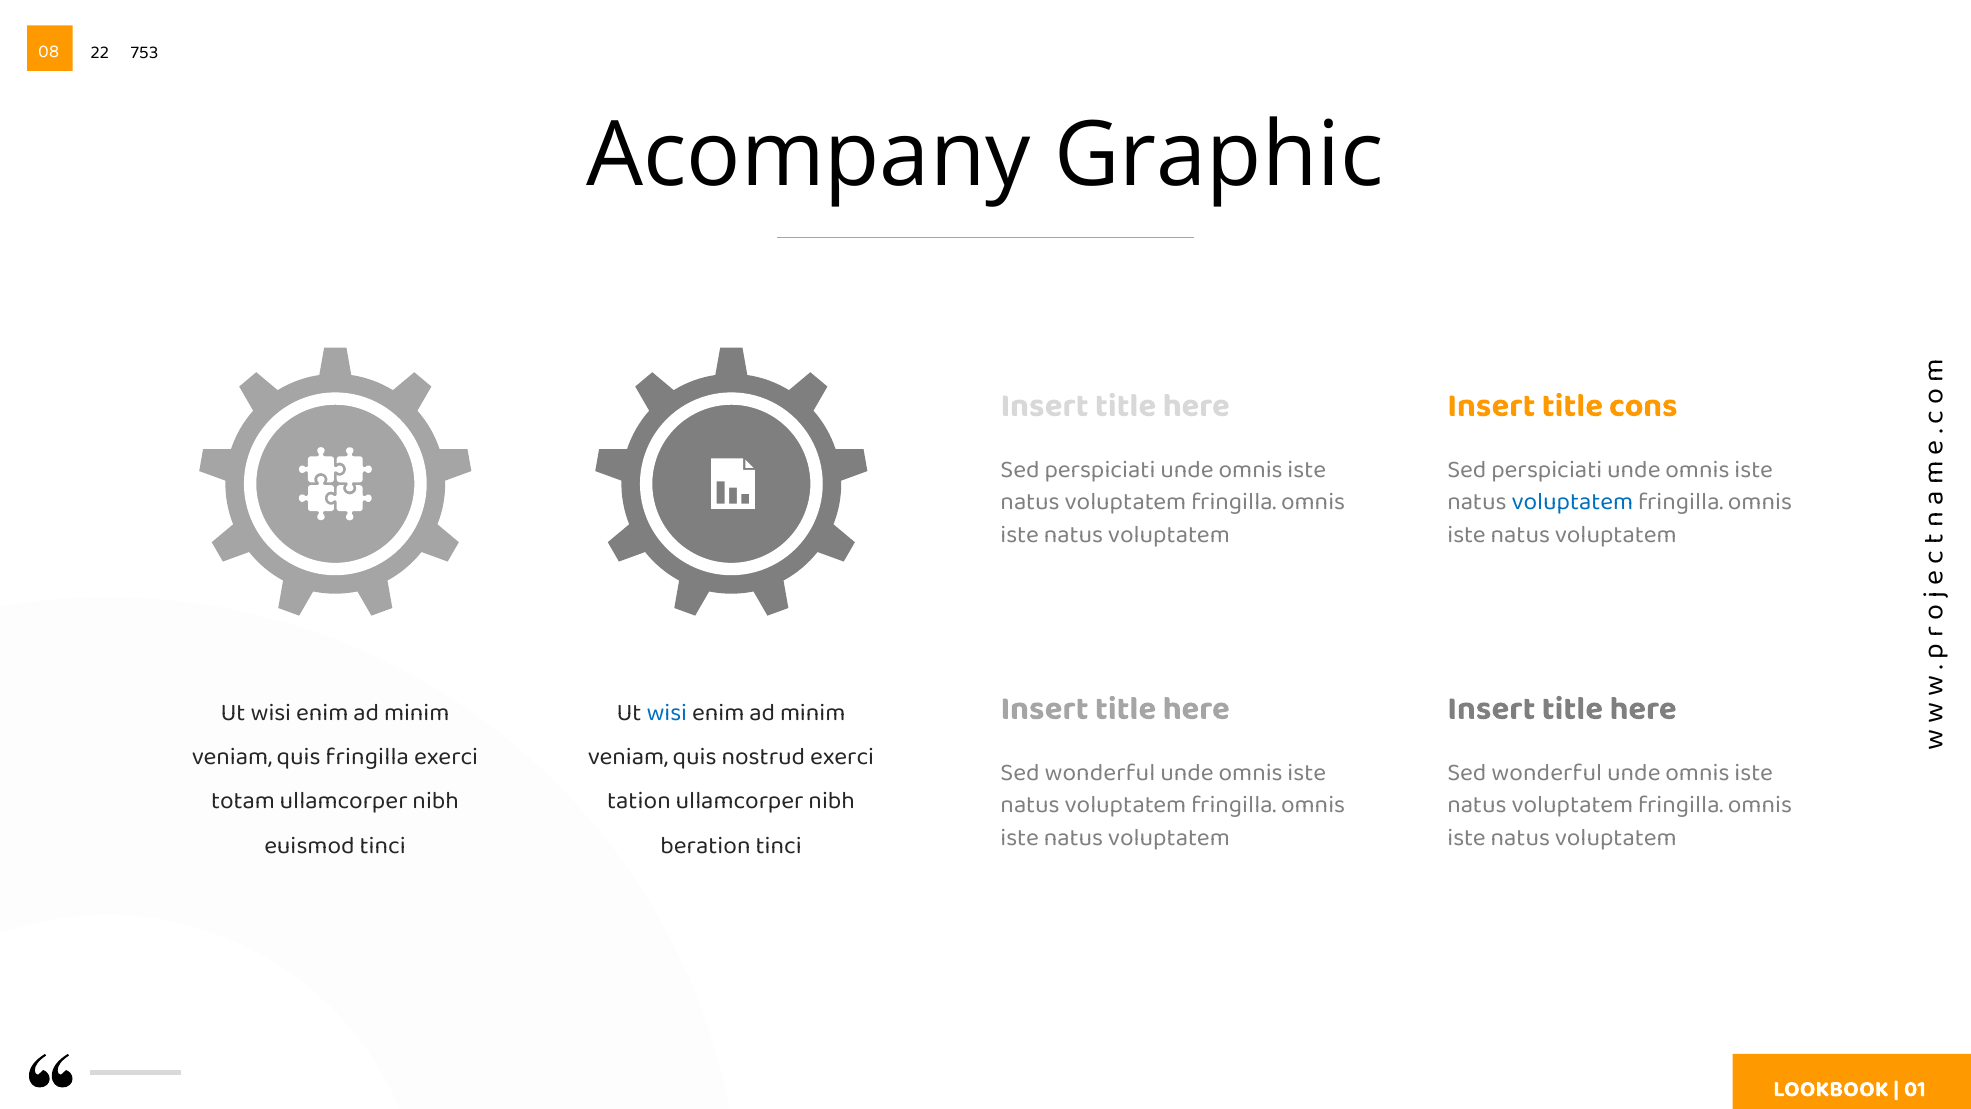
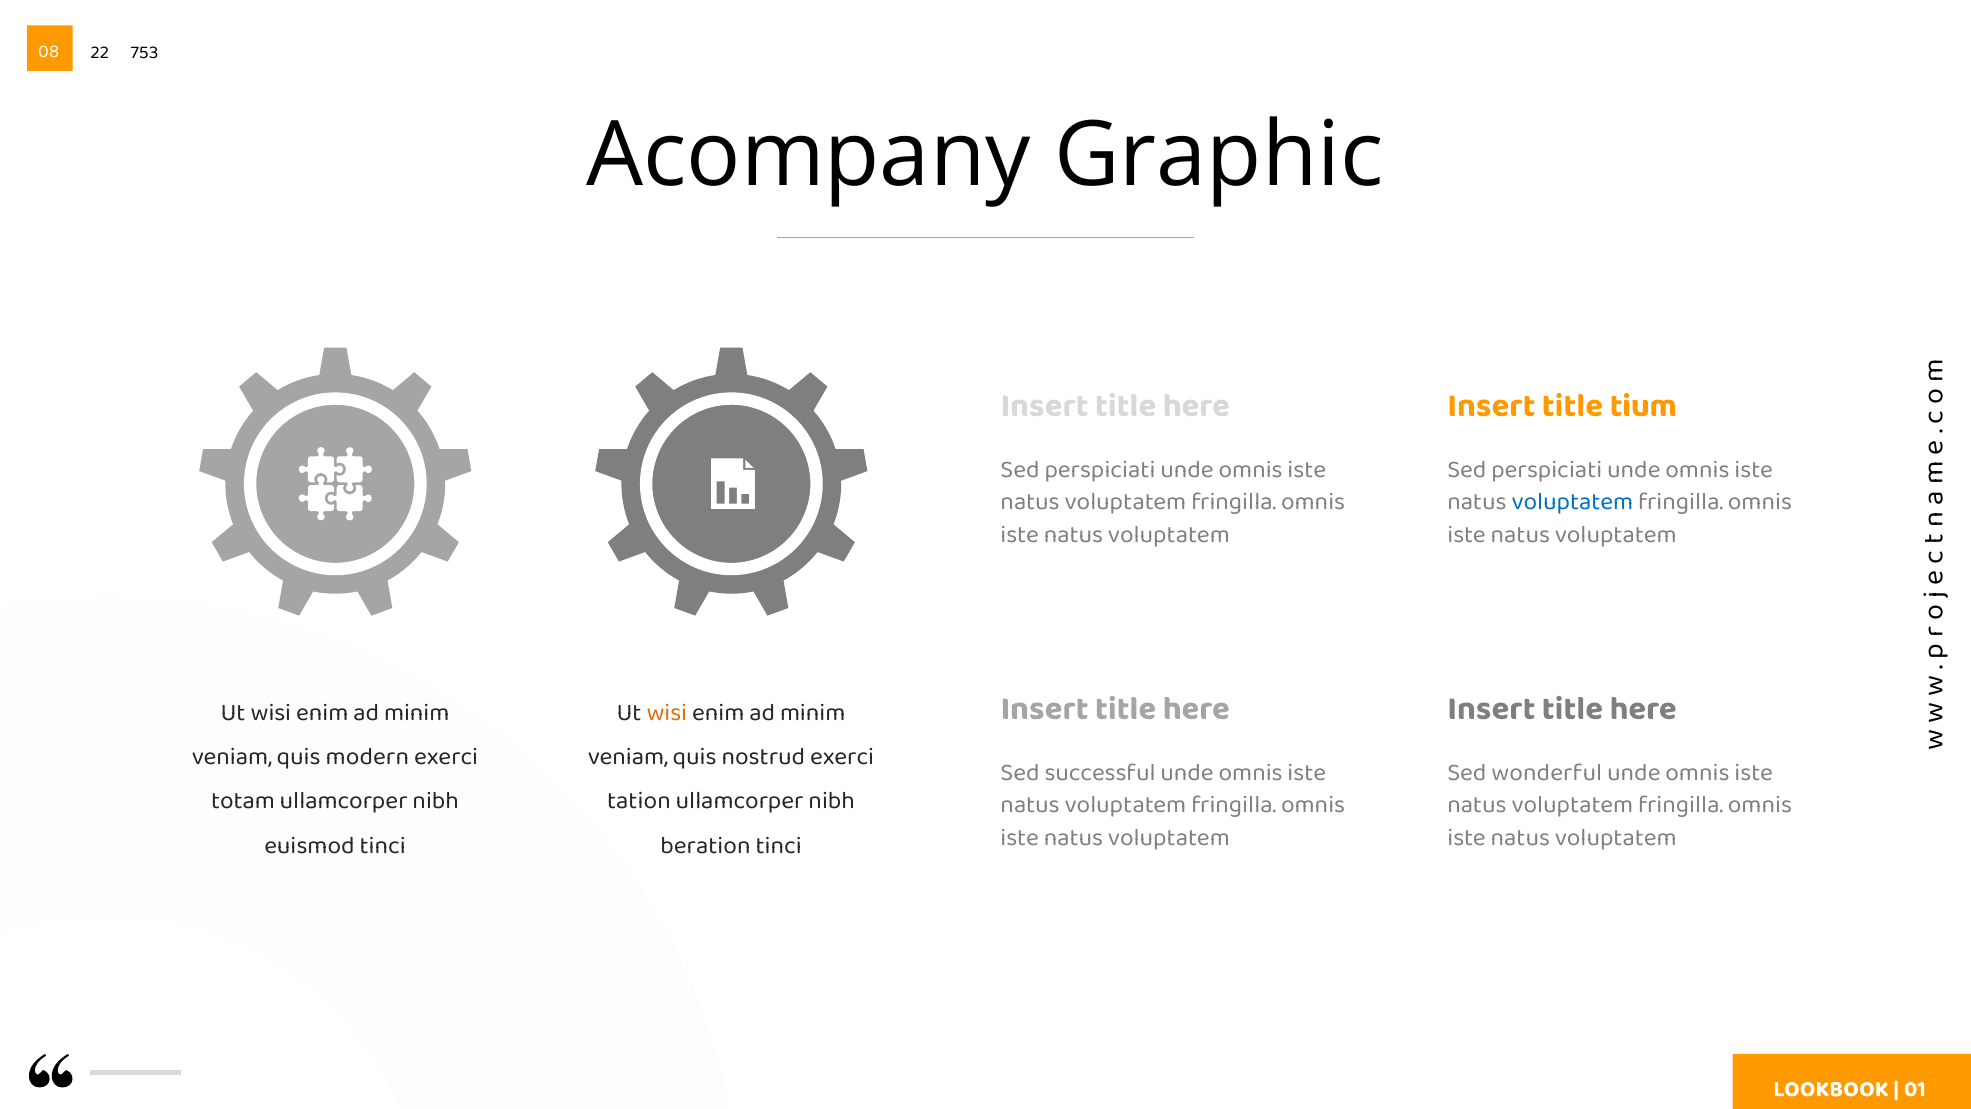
cons: cons -> tium
wisi at (667, 712) colour: blue -> orange
quis fringilla: fringilla -> modern
wonderful at (1100, 772): wonderful -> successful
